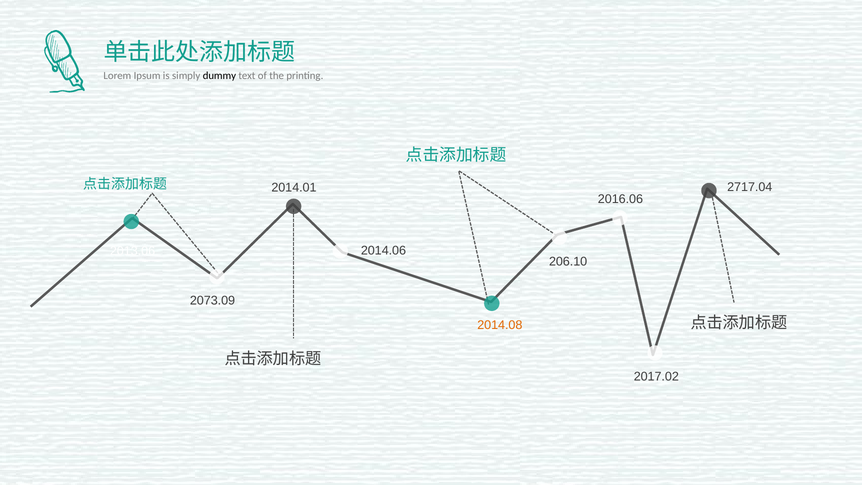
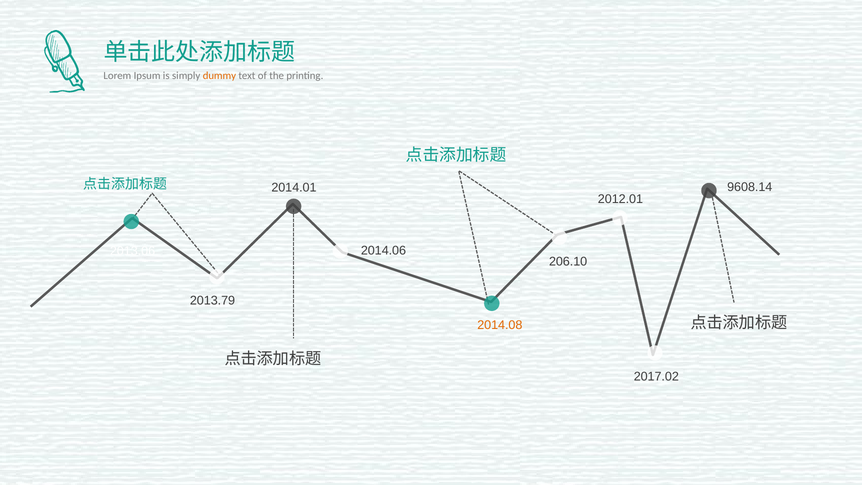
dummy colour: black -> orange
2717.04: 2717.04 -> 9608.14
2016.06: 2016.06 -> 2012.01
2073.09: 2073.09 -> 2013.79
